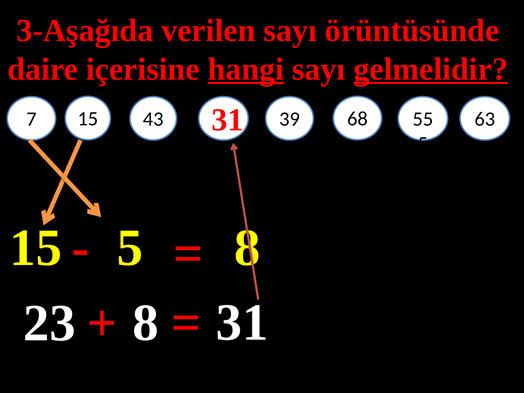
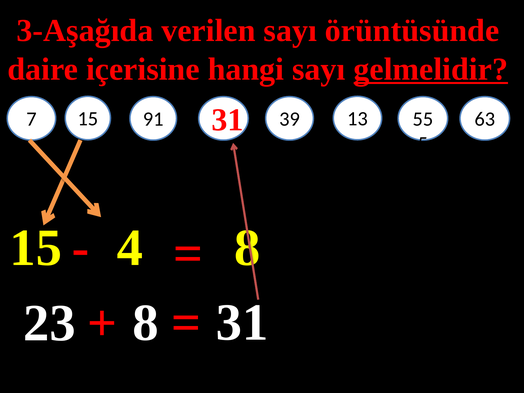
hangi underline: present -> none
43: 43 -> 91
68: 68 -> 13
5 at (130, 248): 5 -> 4
